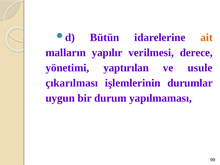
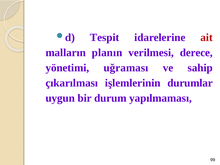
Bütün: Bütün -> Tespit
ait colour: orange -> red
yapılır: yapılır -> planın
yaptırılan: yaptırılan -> uğraması
usule: usule -> sahip
